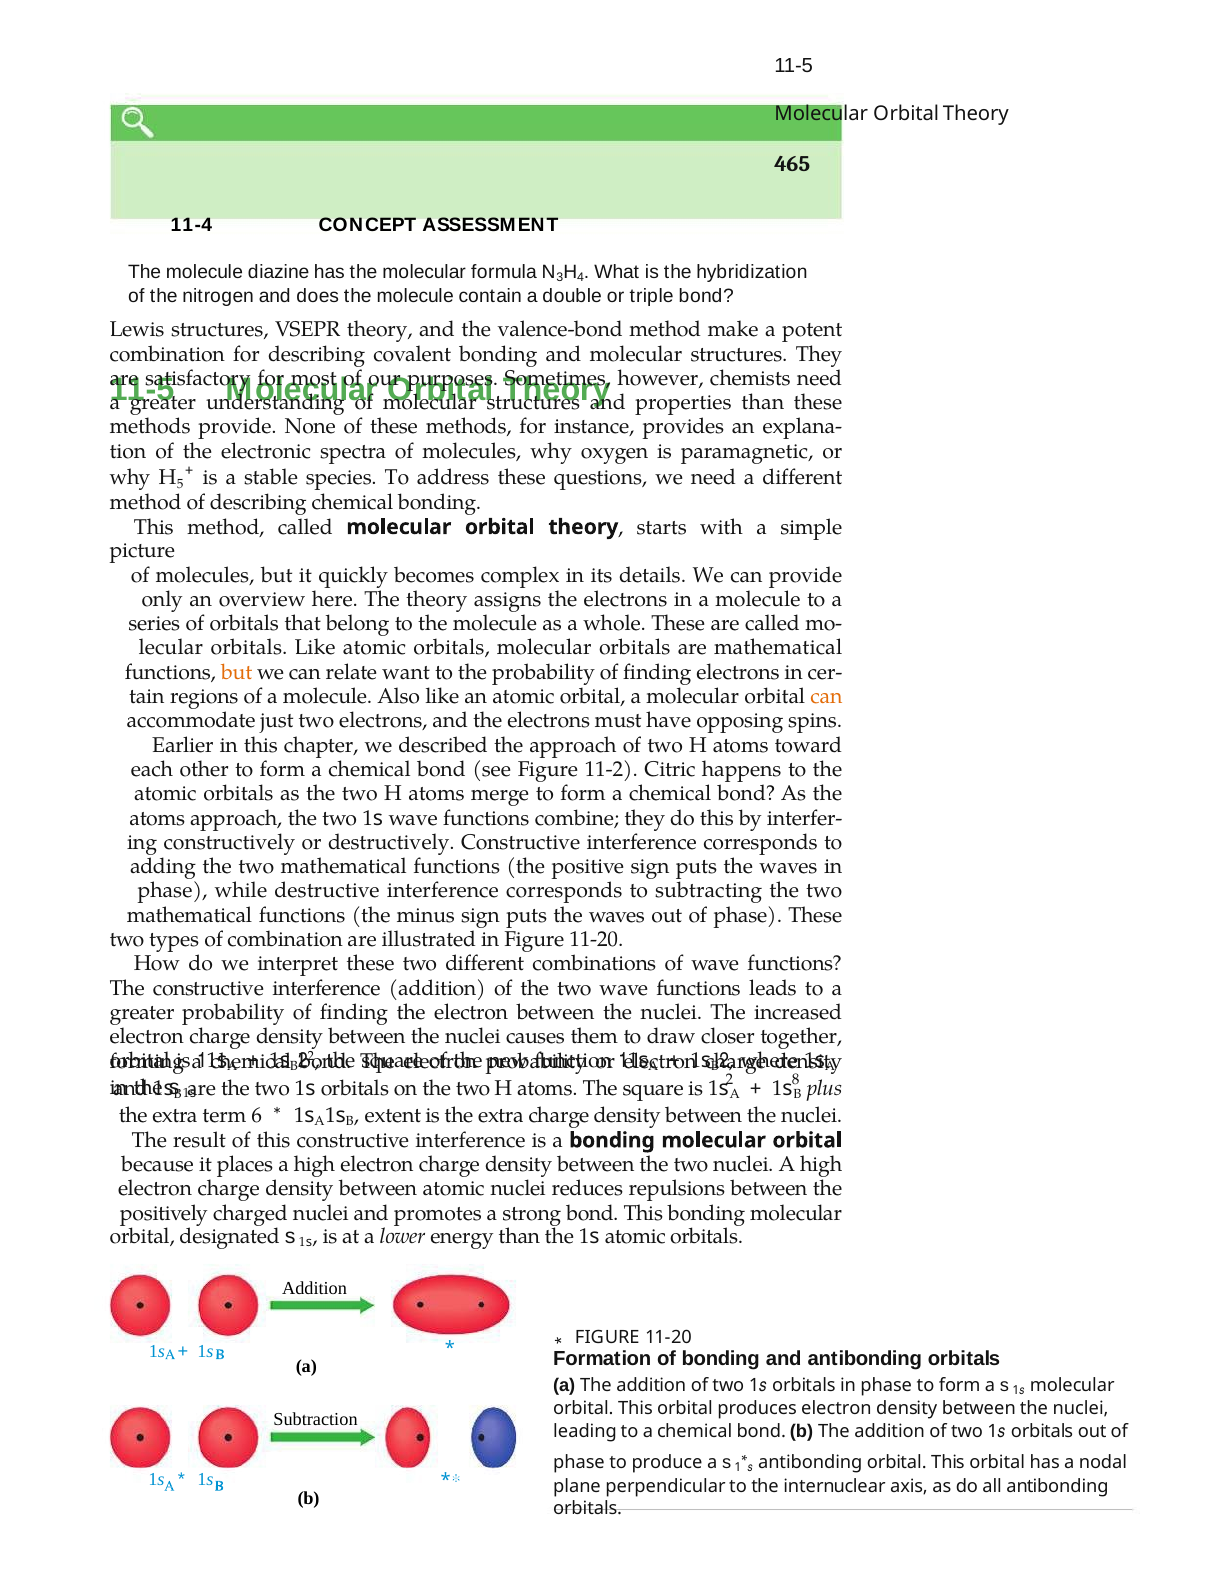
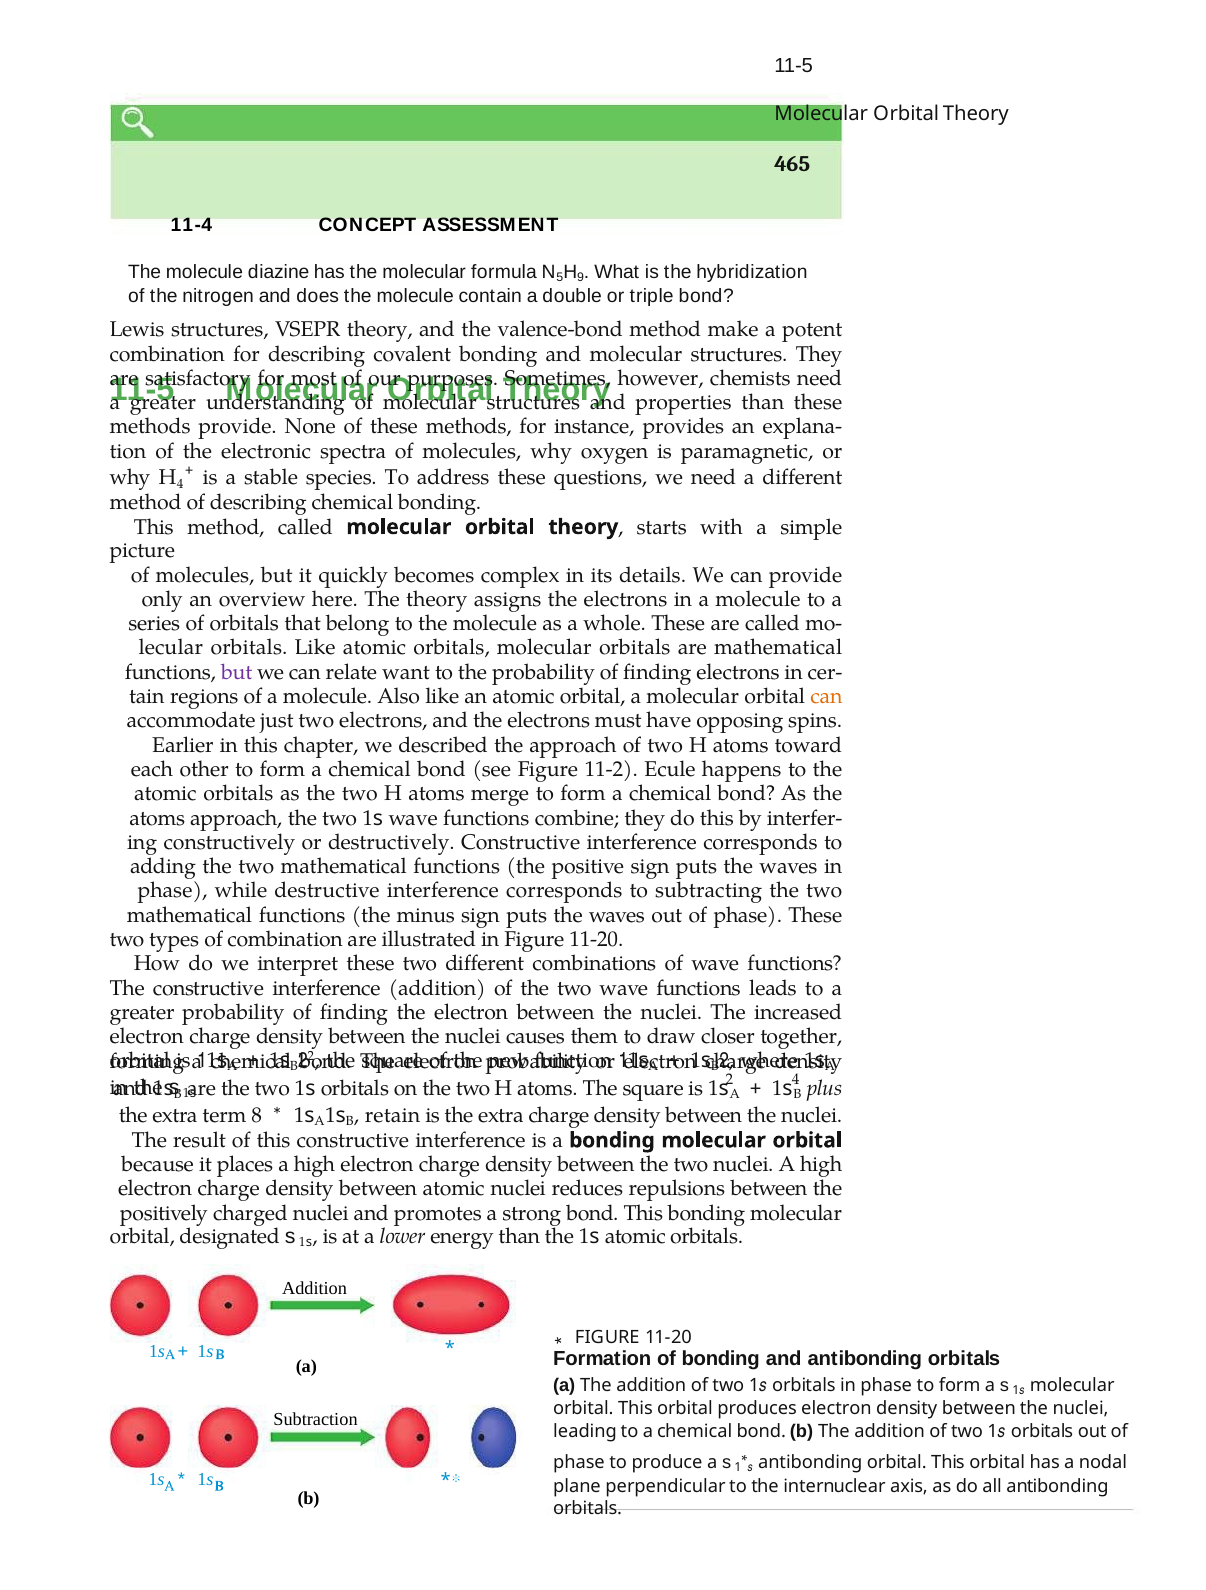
3: 3 -> 5
4: 4 -> 9
H 5: 5 -> 4
but at (237, 672) colour: orange -> purple
Citric: Citric -> Ecule
2 8: 8 -> 4
6: 6 -> 8
extent: extent -> retain
